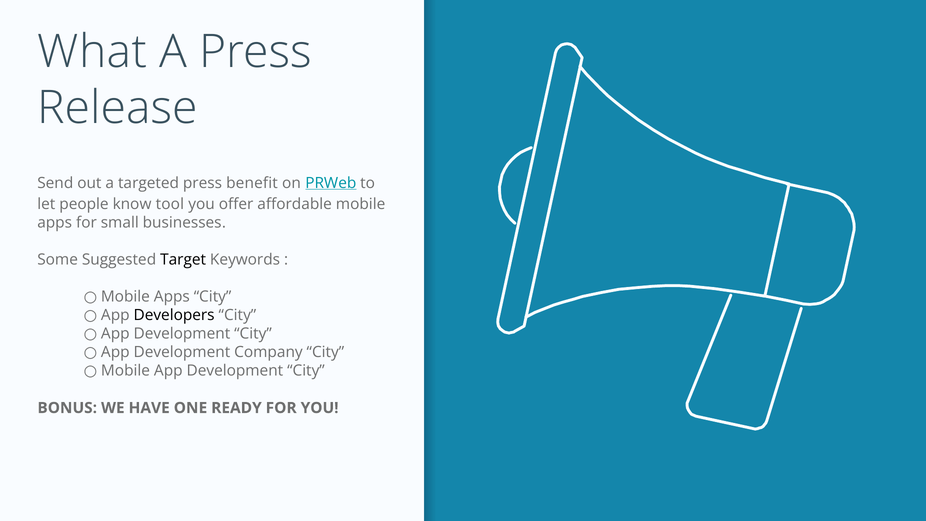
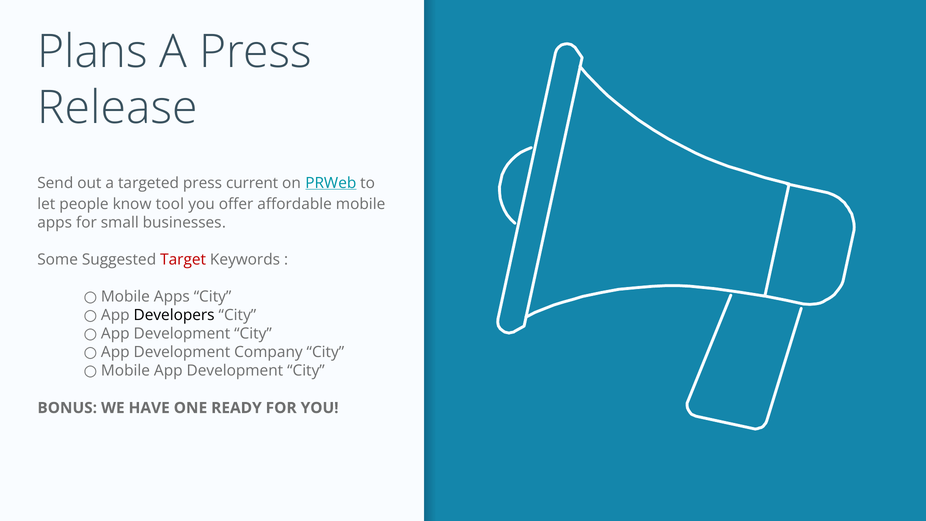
What: What -> Plans
benefit: benefit -> current
Target colour: black -> red
